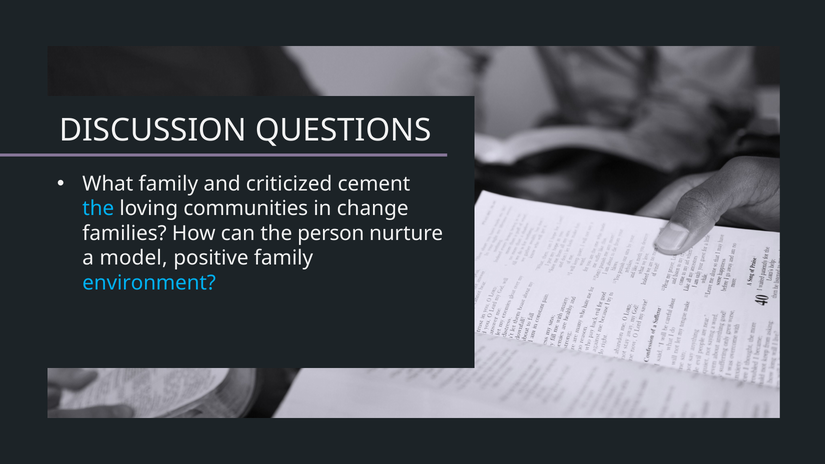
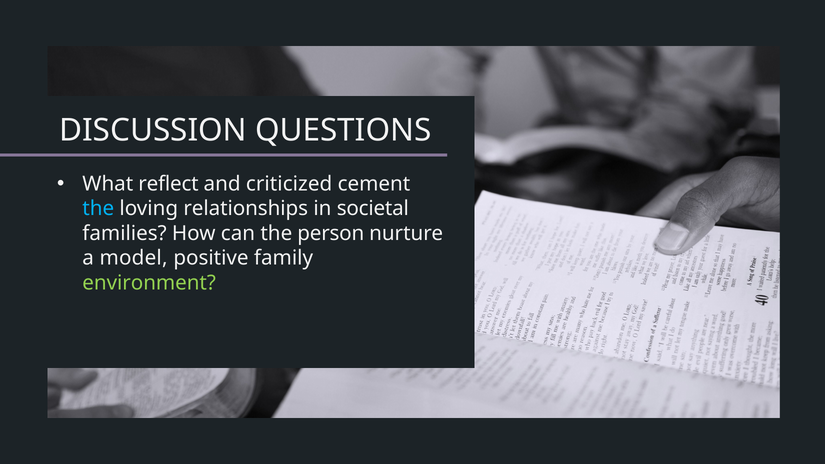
What family: family -> reflect
communities: communities -> relationships
change: change -> societal
environment colour: light blue -> light green
